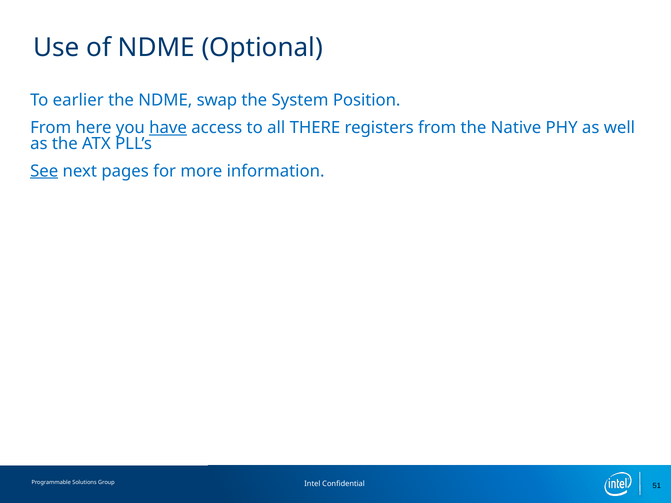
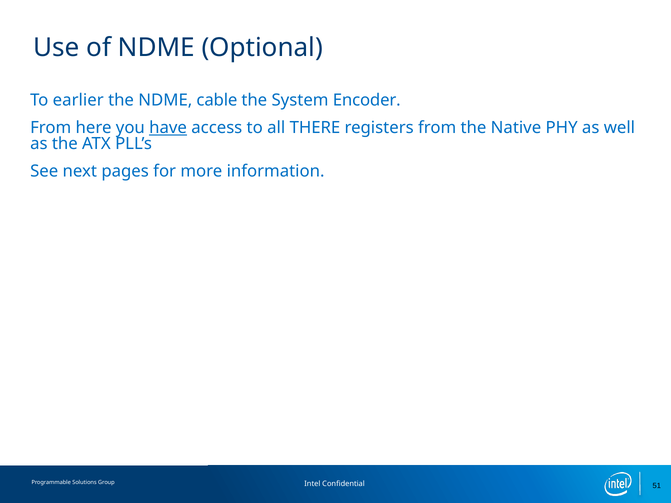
swap: swap -> cable
Position: Position -> Encoder
See underline: present -> none
